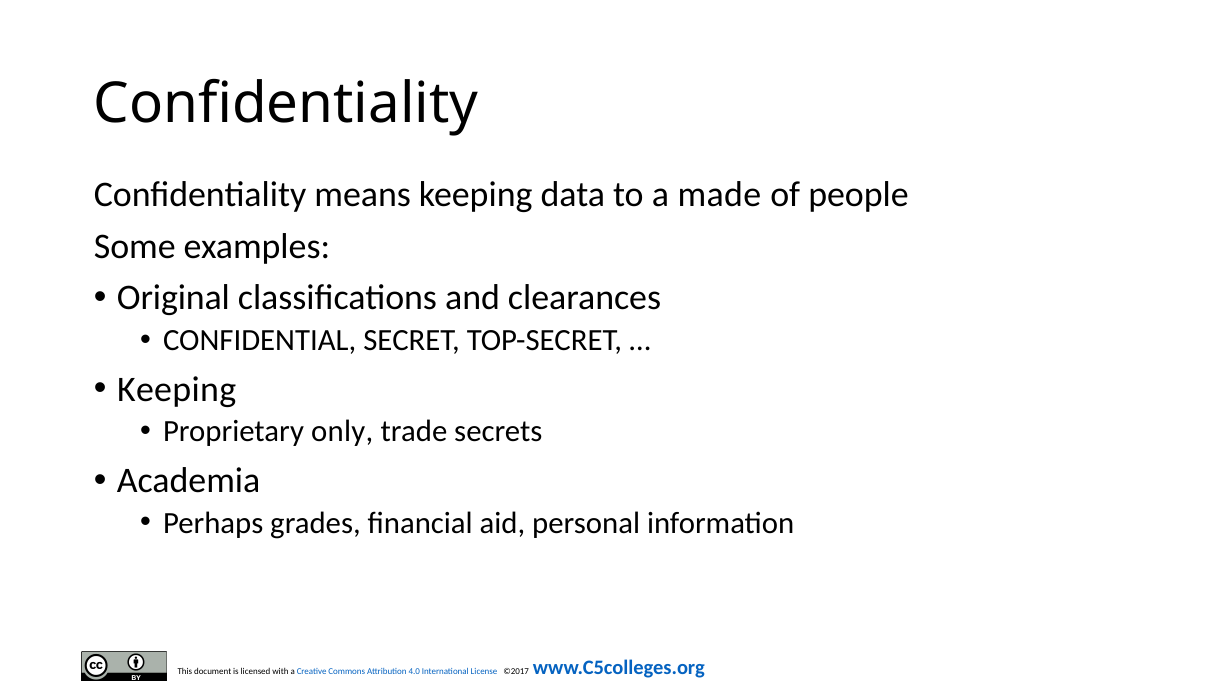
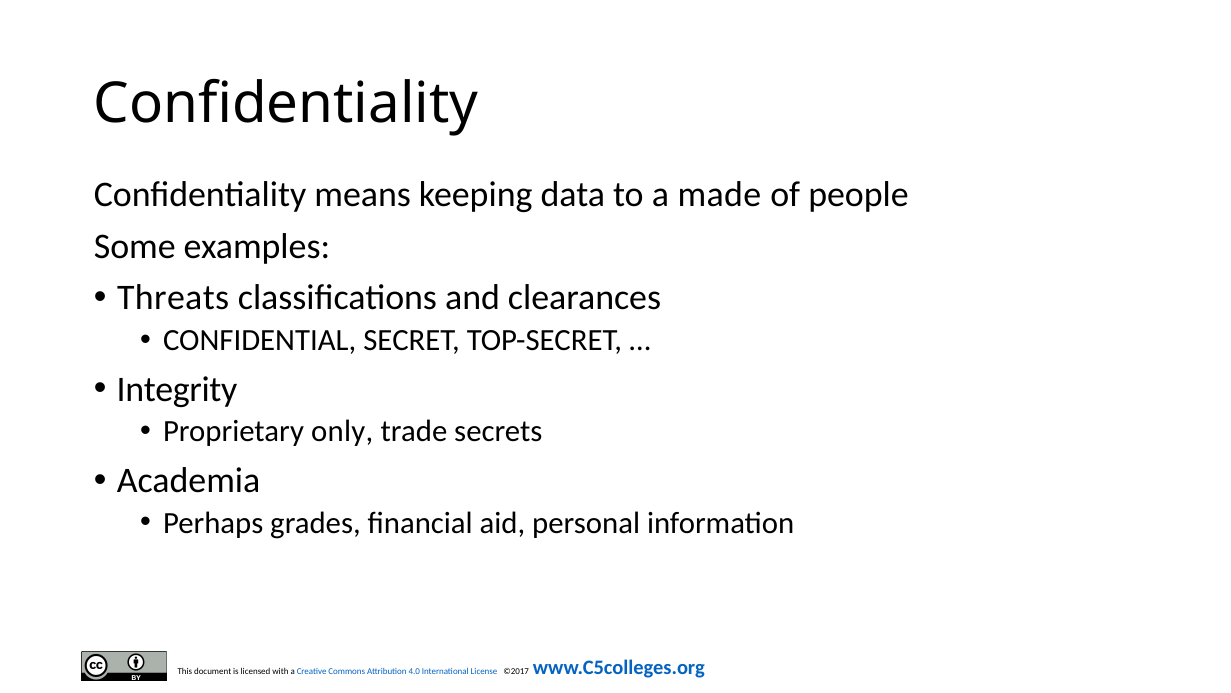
Original: Original -> Threats
Keeping at (177, 389): Keeping -> Integrity
